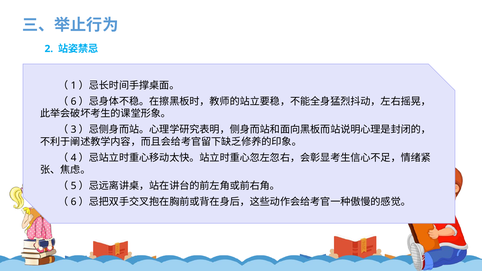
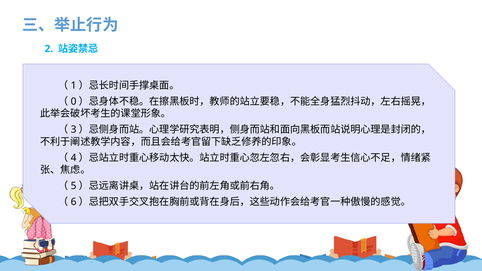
6 at (74, 102): 6 -> 0
